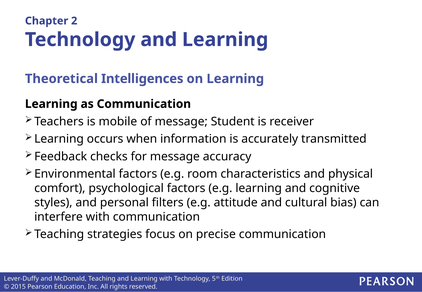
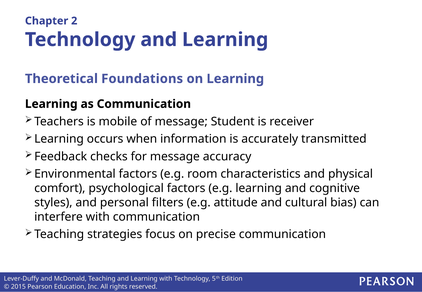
Intelligences: Intelligences -> Foundations
